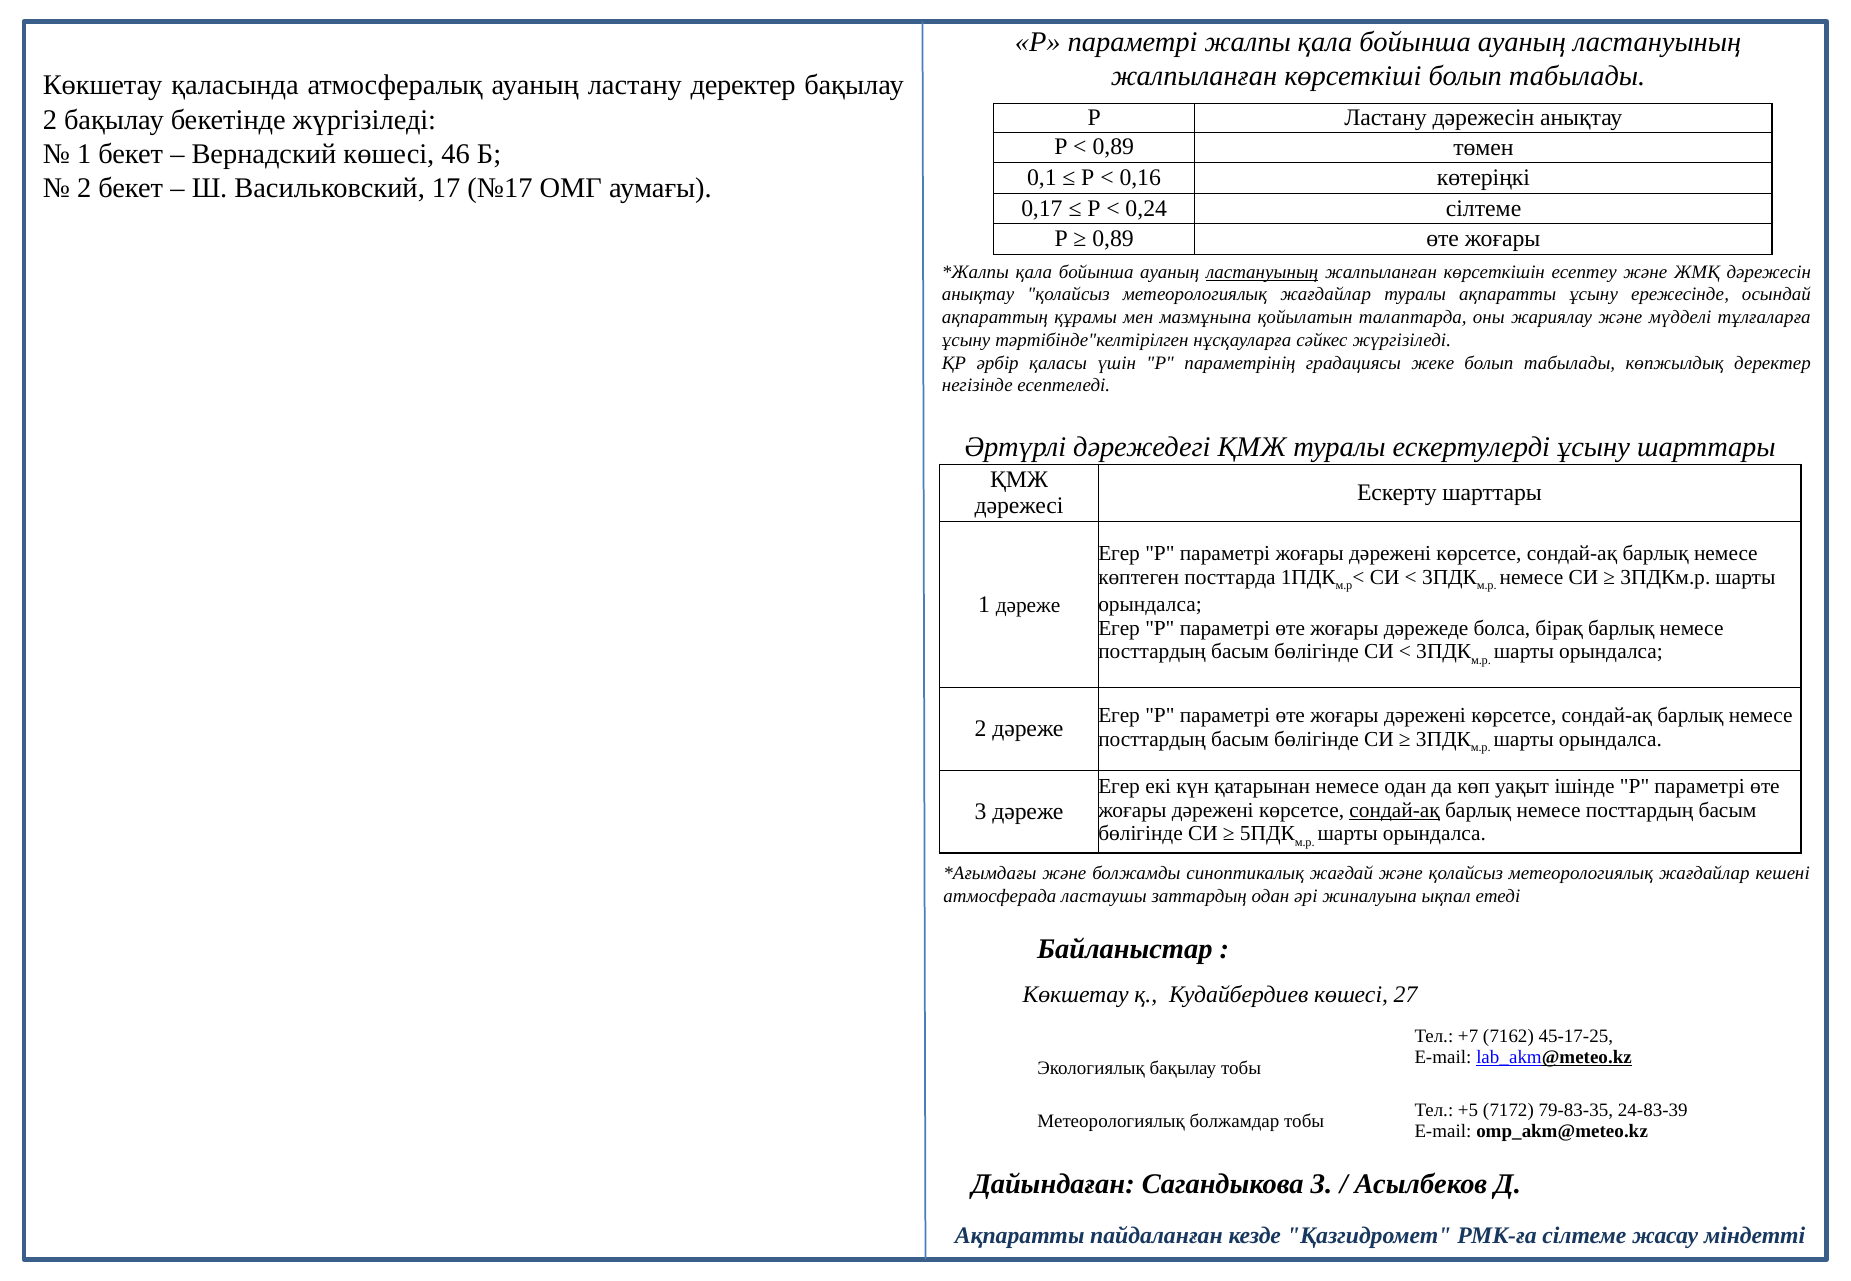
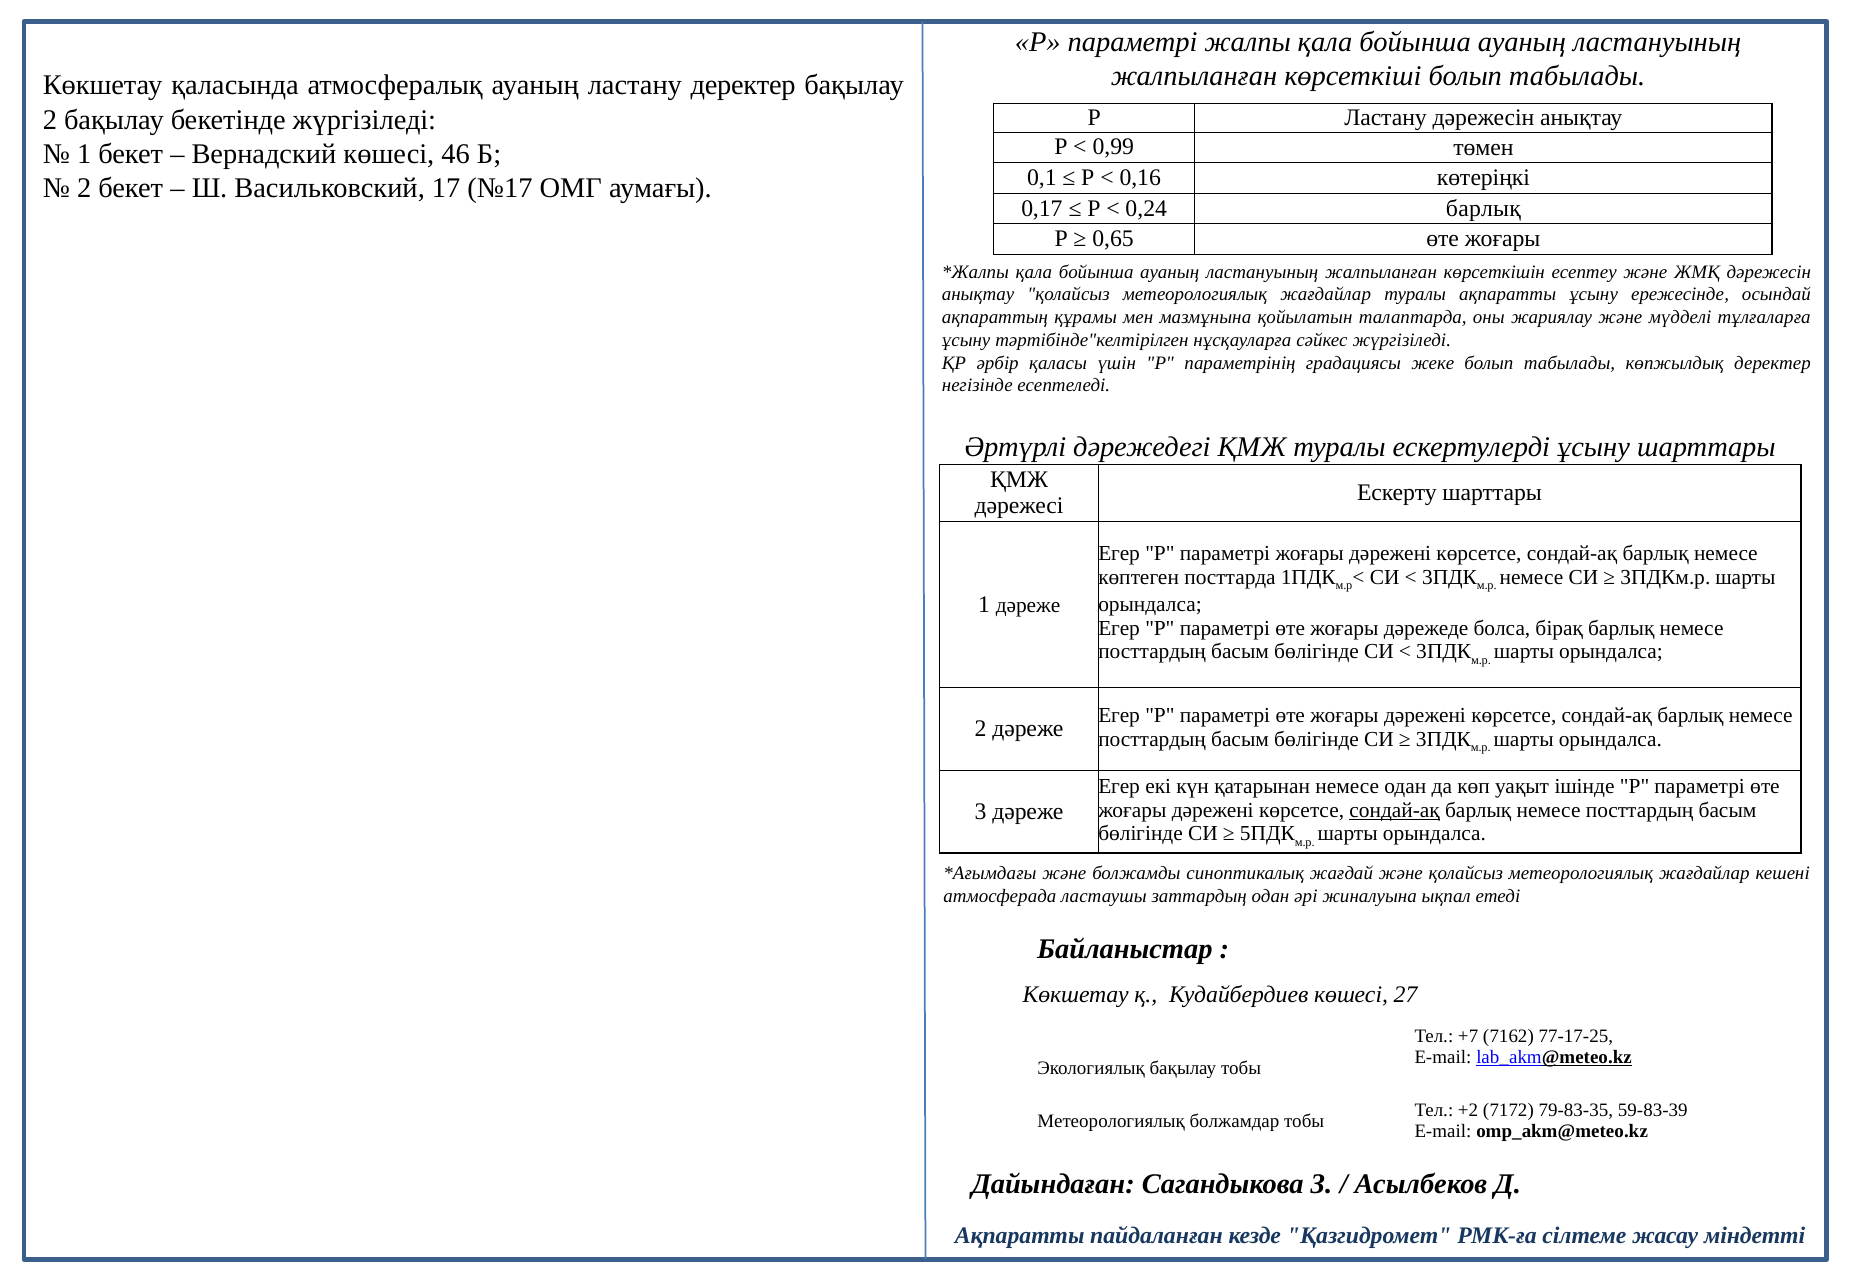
0,89 at (1113, 147): 0,89 -> 0,99
0,24 сілтеме: сілтеме -> барлық
0,89 at (1113, 239): 0,89 -> 0,65
ластануының at (1262, 272) underline: present -> none
45-17-25: 45-17-25 -> 77-17-25
+5: +5 -> +2
24-83-39: 24-83-39 -> 59-83-39
